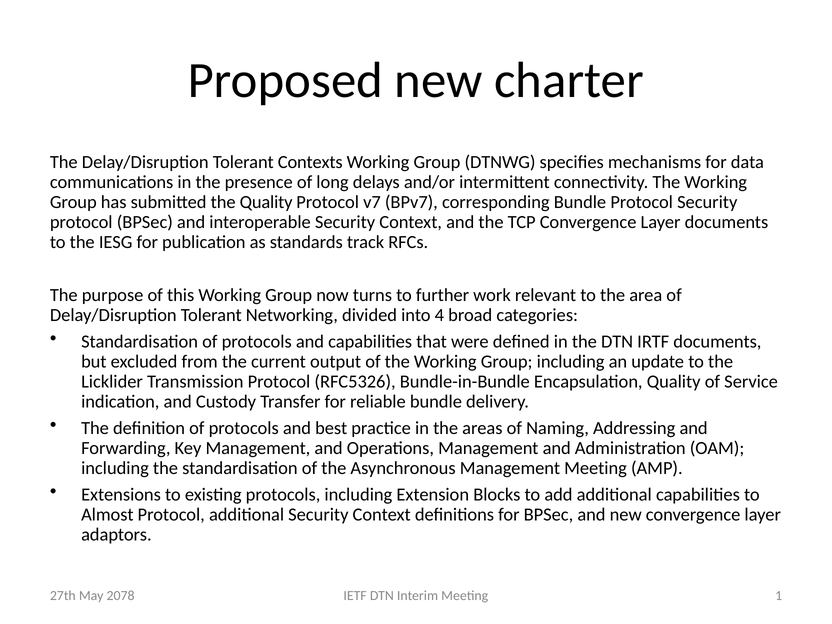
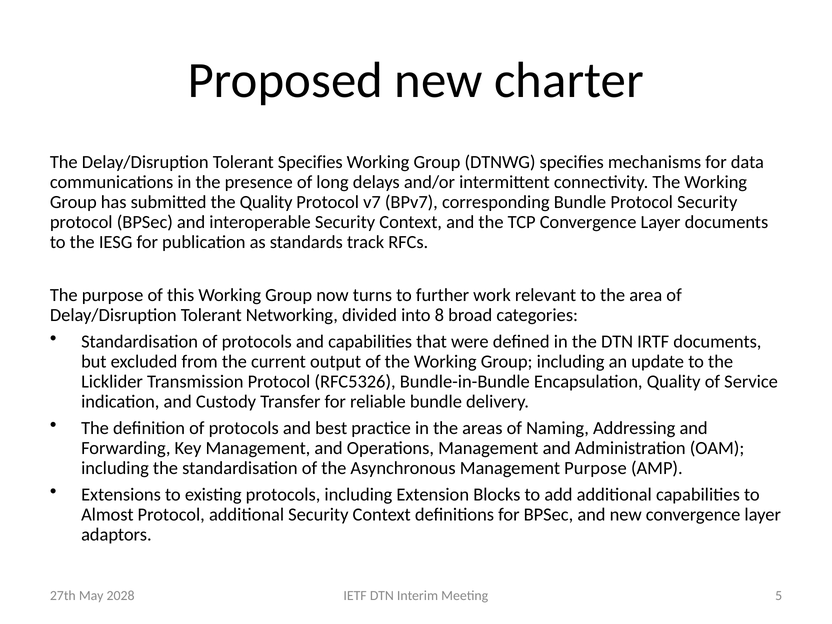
Tolerant Contexts: Contexts -> Specifies
4: 4 -> 8
Management Meeting: Meeting -> Purpose
1: 1 -> 5
2078: 2078 -> 2028
